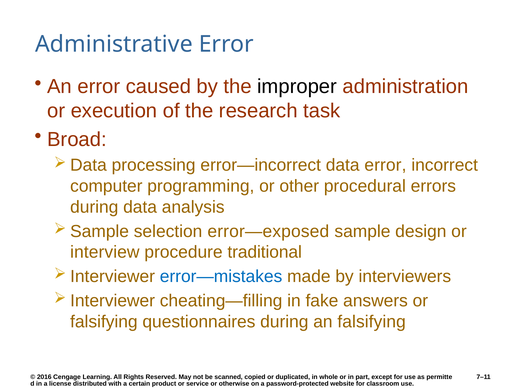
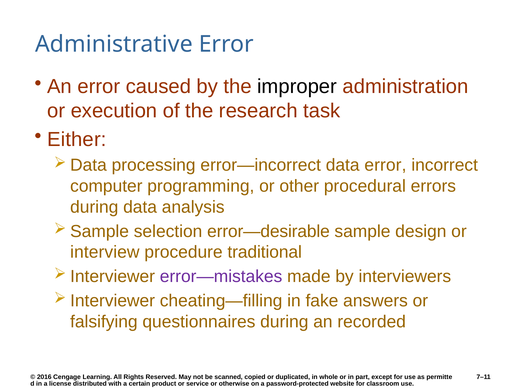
Broad: Broad -> Either
error—exposed: error—exposed -> error—desirable
error—mistakes colour: blue -> purple
an falsifying: falsifying -> recorded
